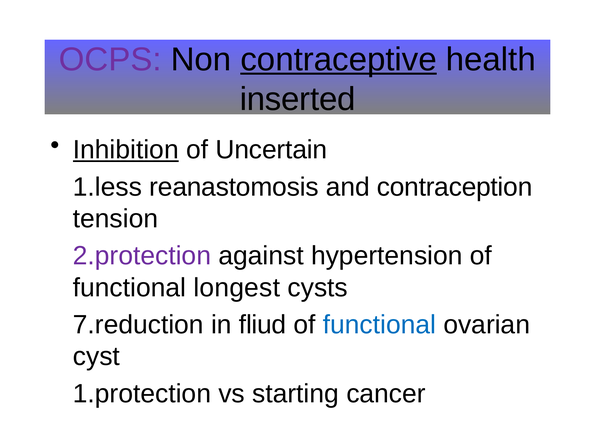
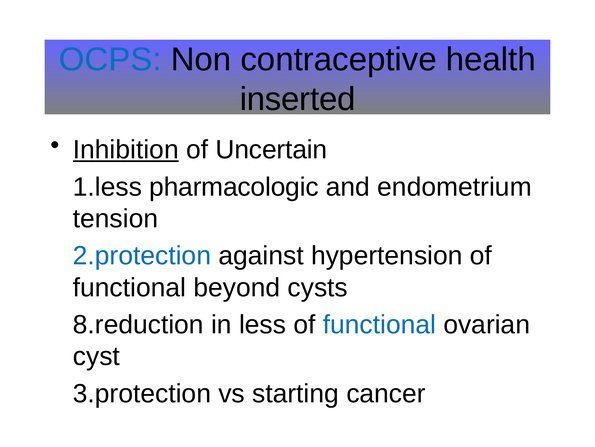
OCPS colour: purple -> blue
contraceptive underline: present -> none
reanastomosis: reanastomosis -> pharmacologic
contraception: contraception -> endometrium
2.protection colour: purple -> blue
longest: longest -> beyond
7.reduction: 7.reduction -> 8.reduction
fliud: fliud -> less
1.protection: 1.protection -> 3.protection
